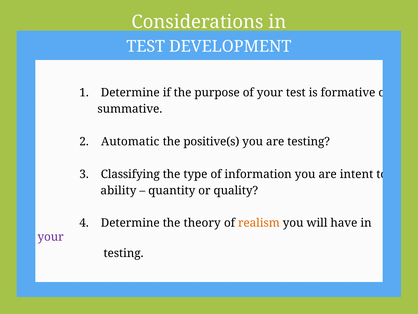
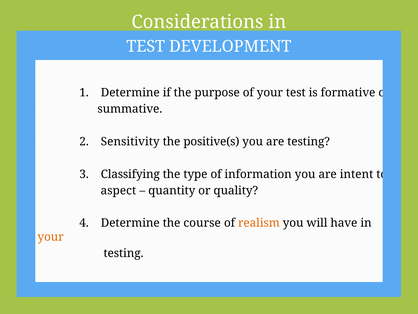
Automatic: Automatic -> Sensitivity
ability: ability -> aspect
theory: theory -> course
your at (51, 237) colour: purple -> orange
